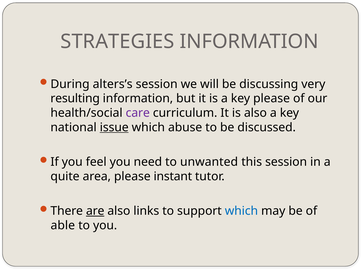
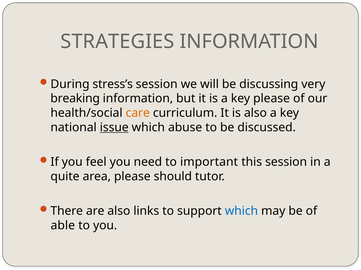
alters’s: alters’s -> stress’s
resulting: resulting -> breaking
care colour: purple -> orange
unwanted: unwanted -> important
instant: instant -> should
are underline: present -> none
